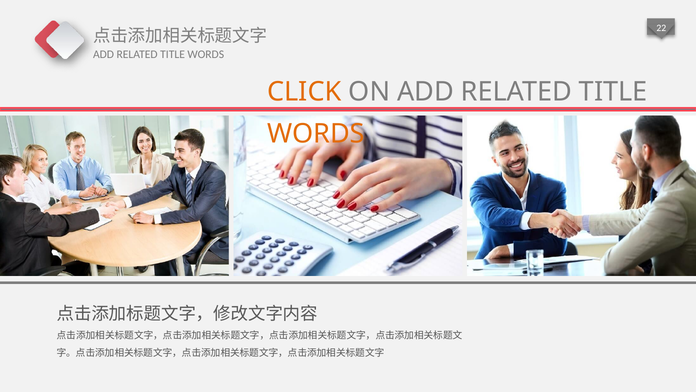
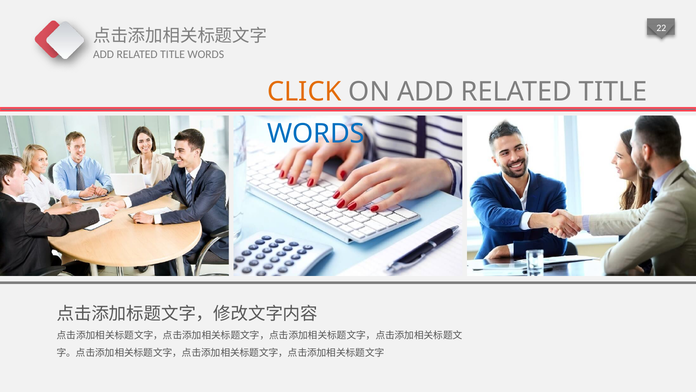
WORDS at (316, 134) colour: orange -> blue
